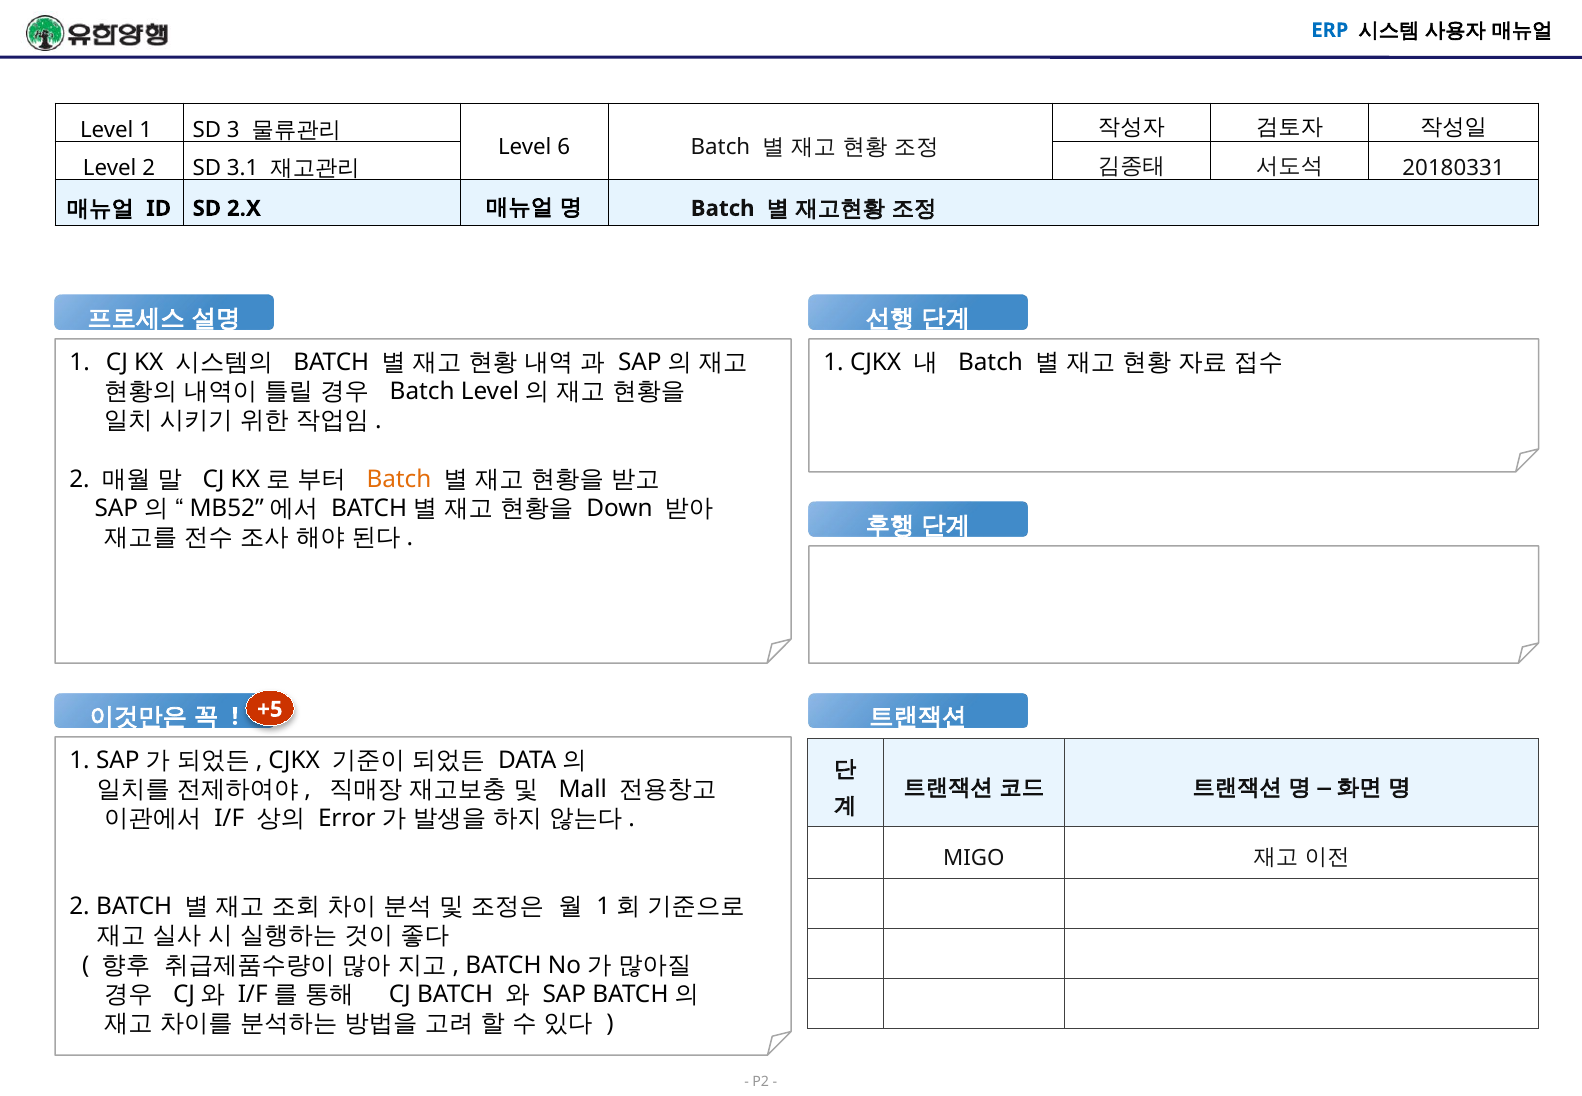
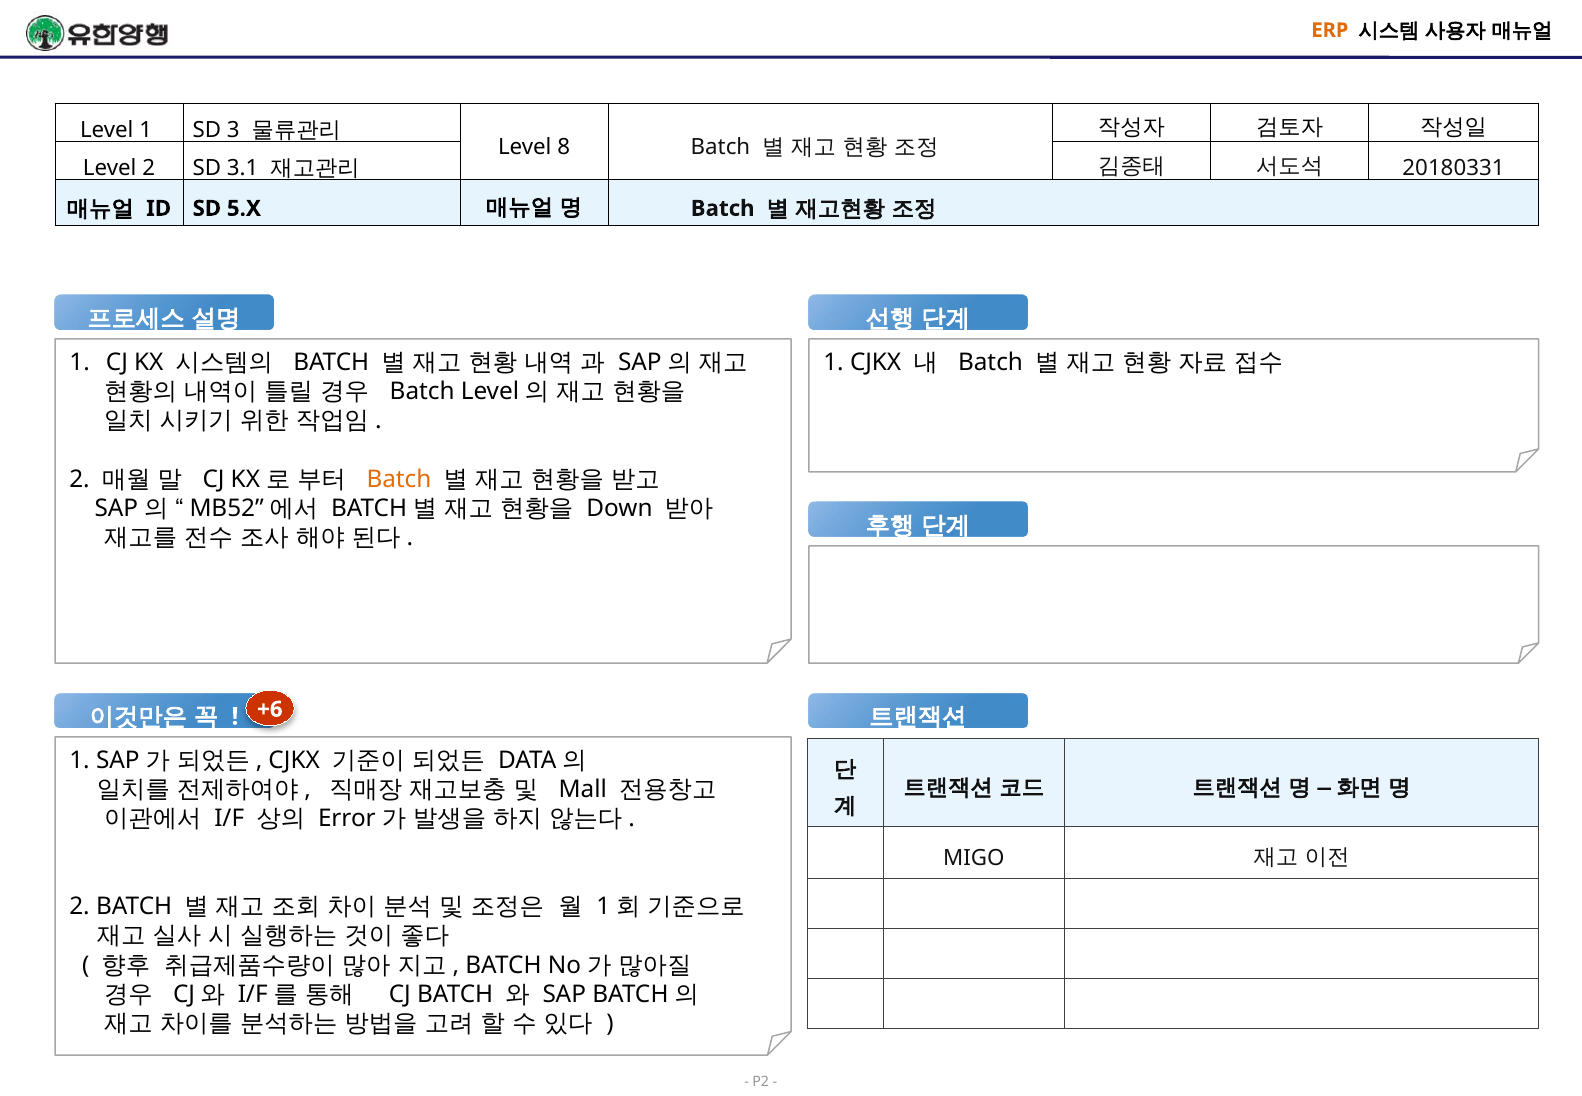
ERP colour: blue -> orange
6: 6 -> 8
2.X: 2.X -> 5.X
+5: +5 -> +6
